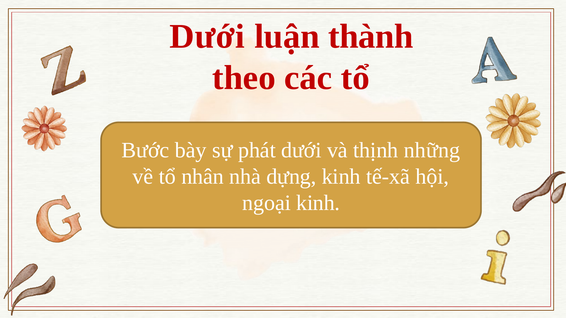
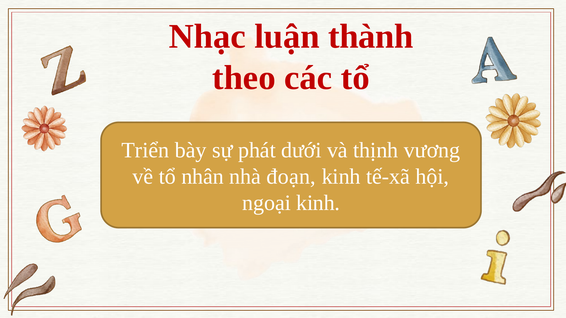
Dưới at (207, 36): Dưới -> Nhạc
Bước: Bước -> Triển
những: những -> vương
dựng: dựng -> đoạn
